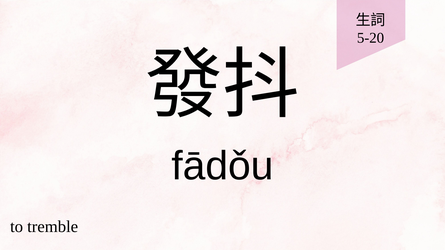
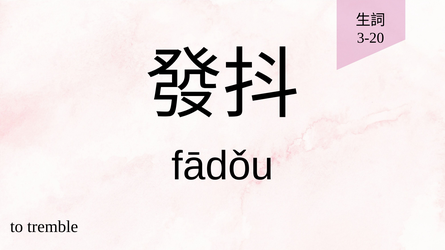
5-20: 5-20 -> 3-20
